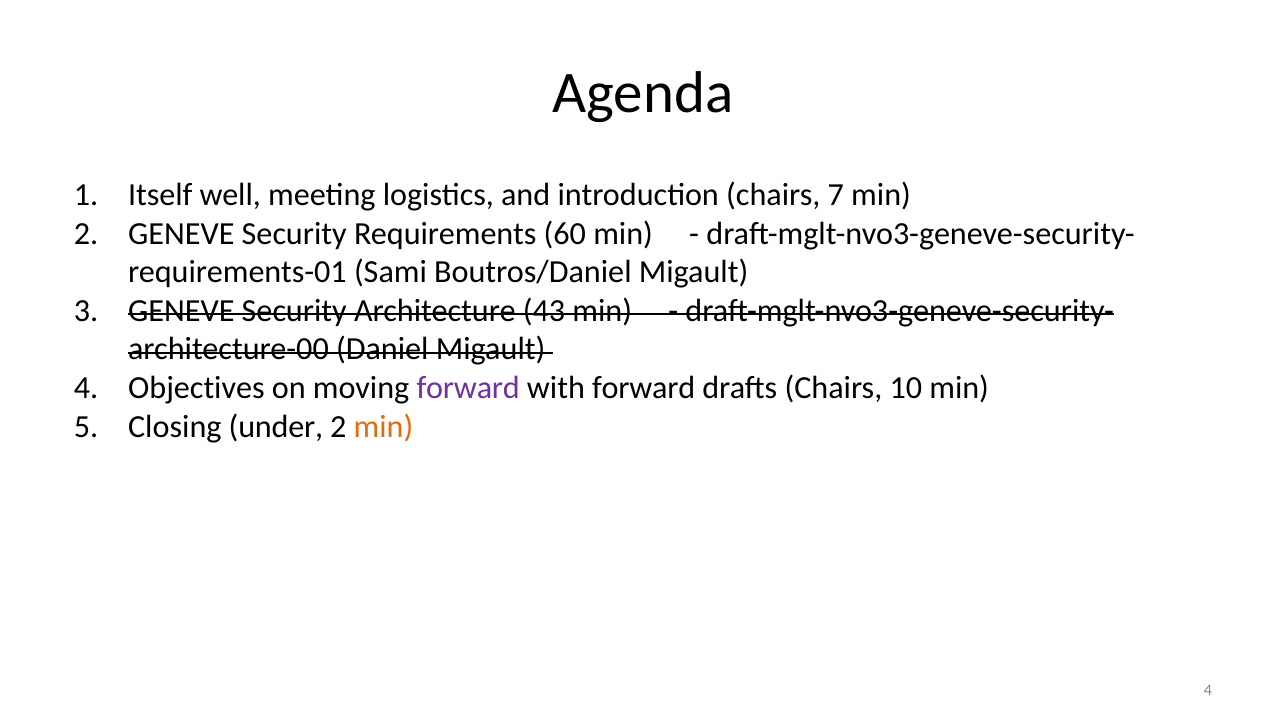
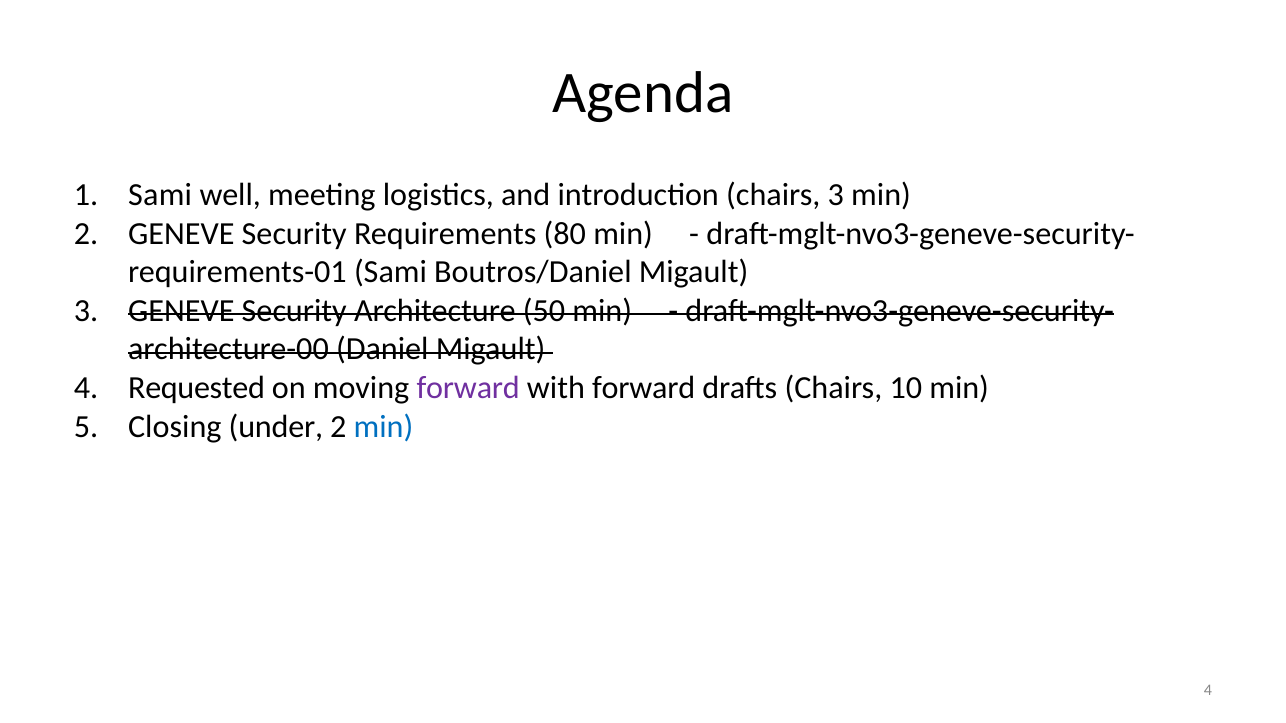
Itself at (160, 195): Itself -> Sami
chairs 7: 7 -> 3
60: 60 -> 80
43: 43 -> 50
Objectives: Objectives -> Requested
min at (384, 427) colour: orange -> blue
